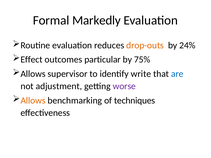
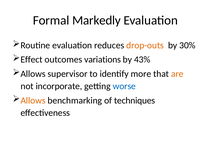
24%: 24% -> 30%
particular: particular -> variations
75%: 75% -> 43%
write: write -> more
are colour: blue -> orange
adjustment: adjustment -> incorporate
worse colour: purple -> blue
